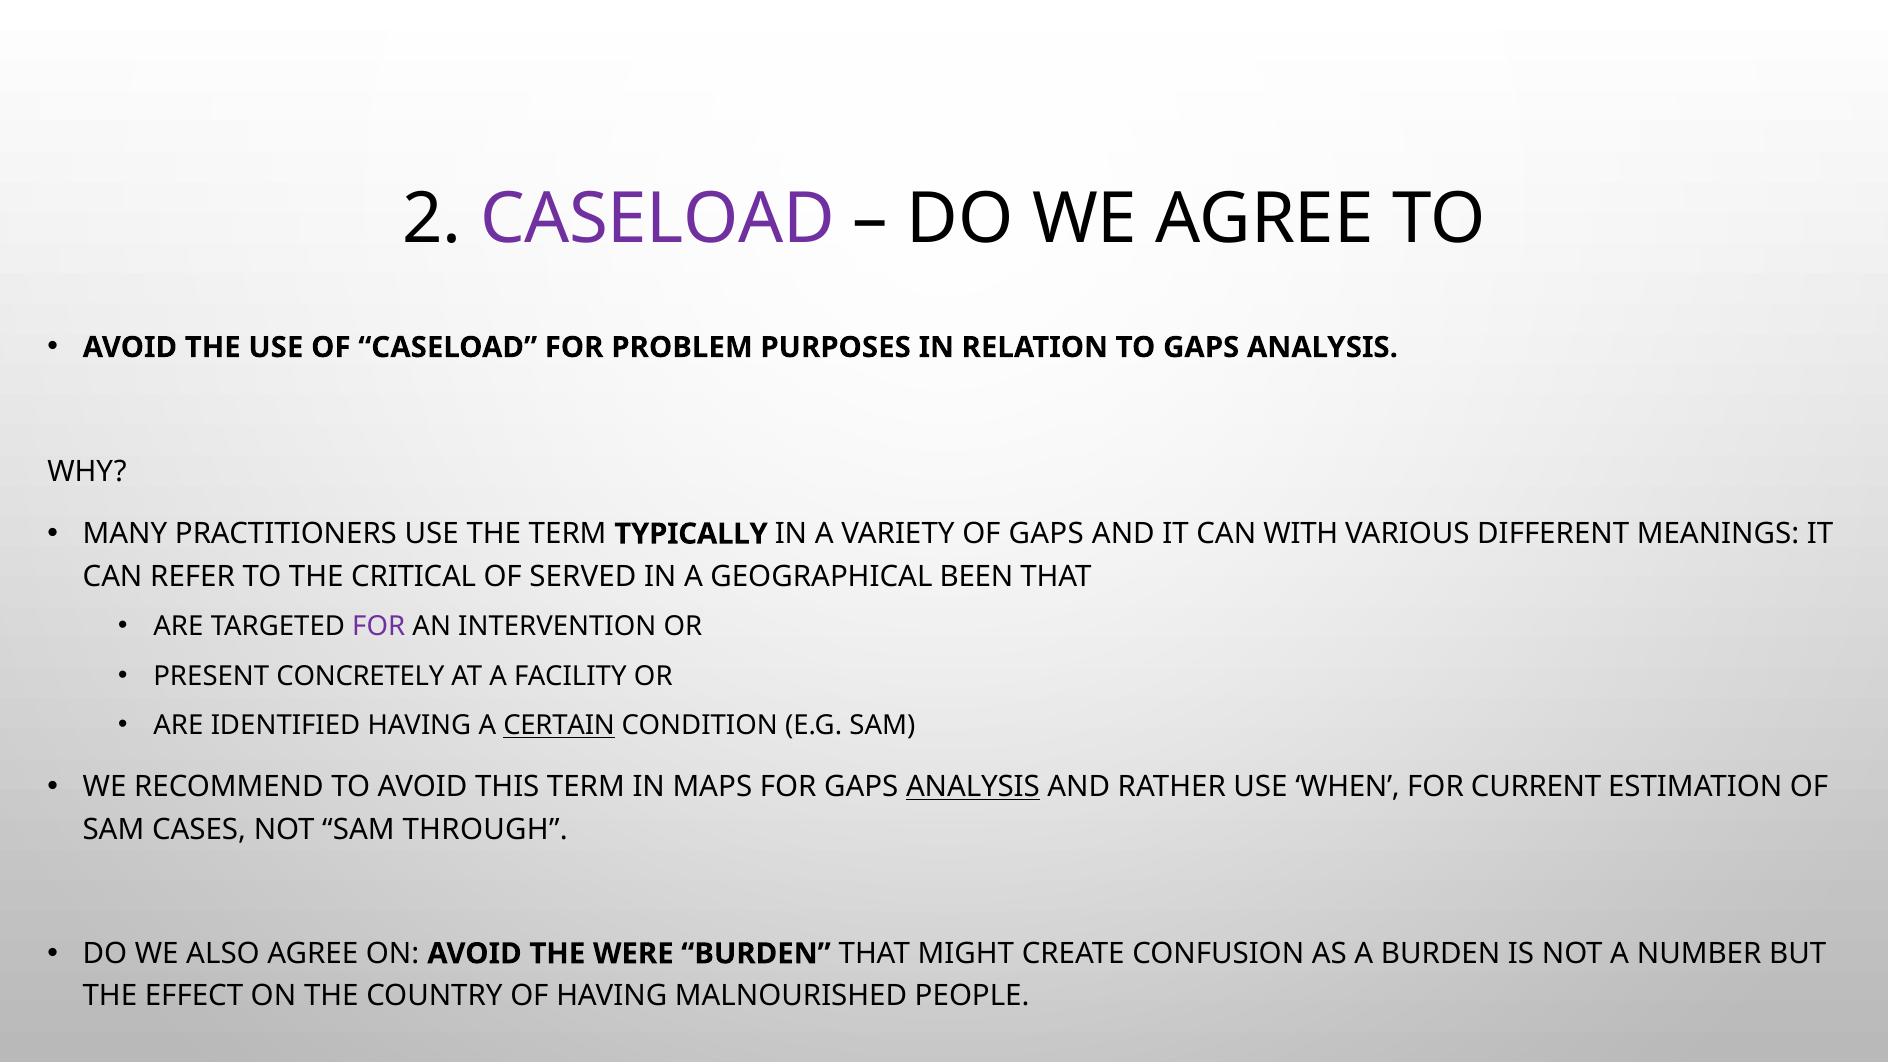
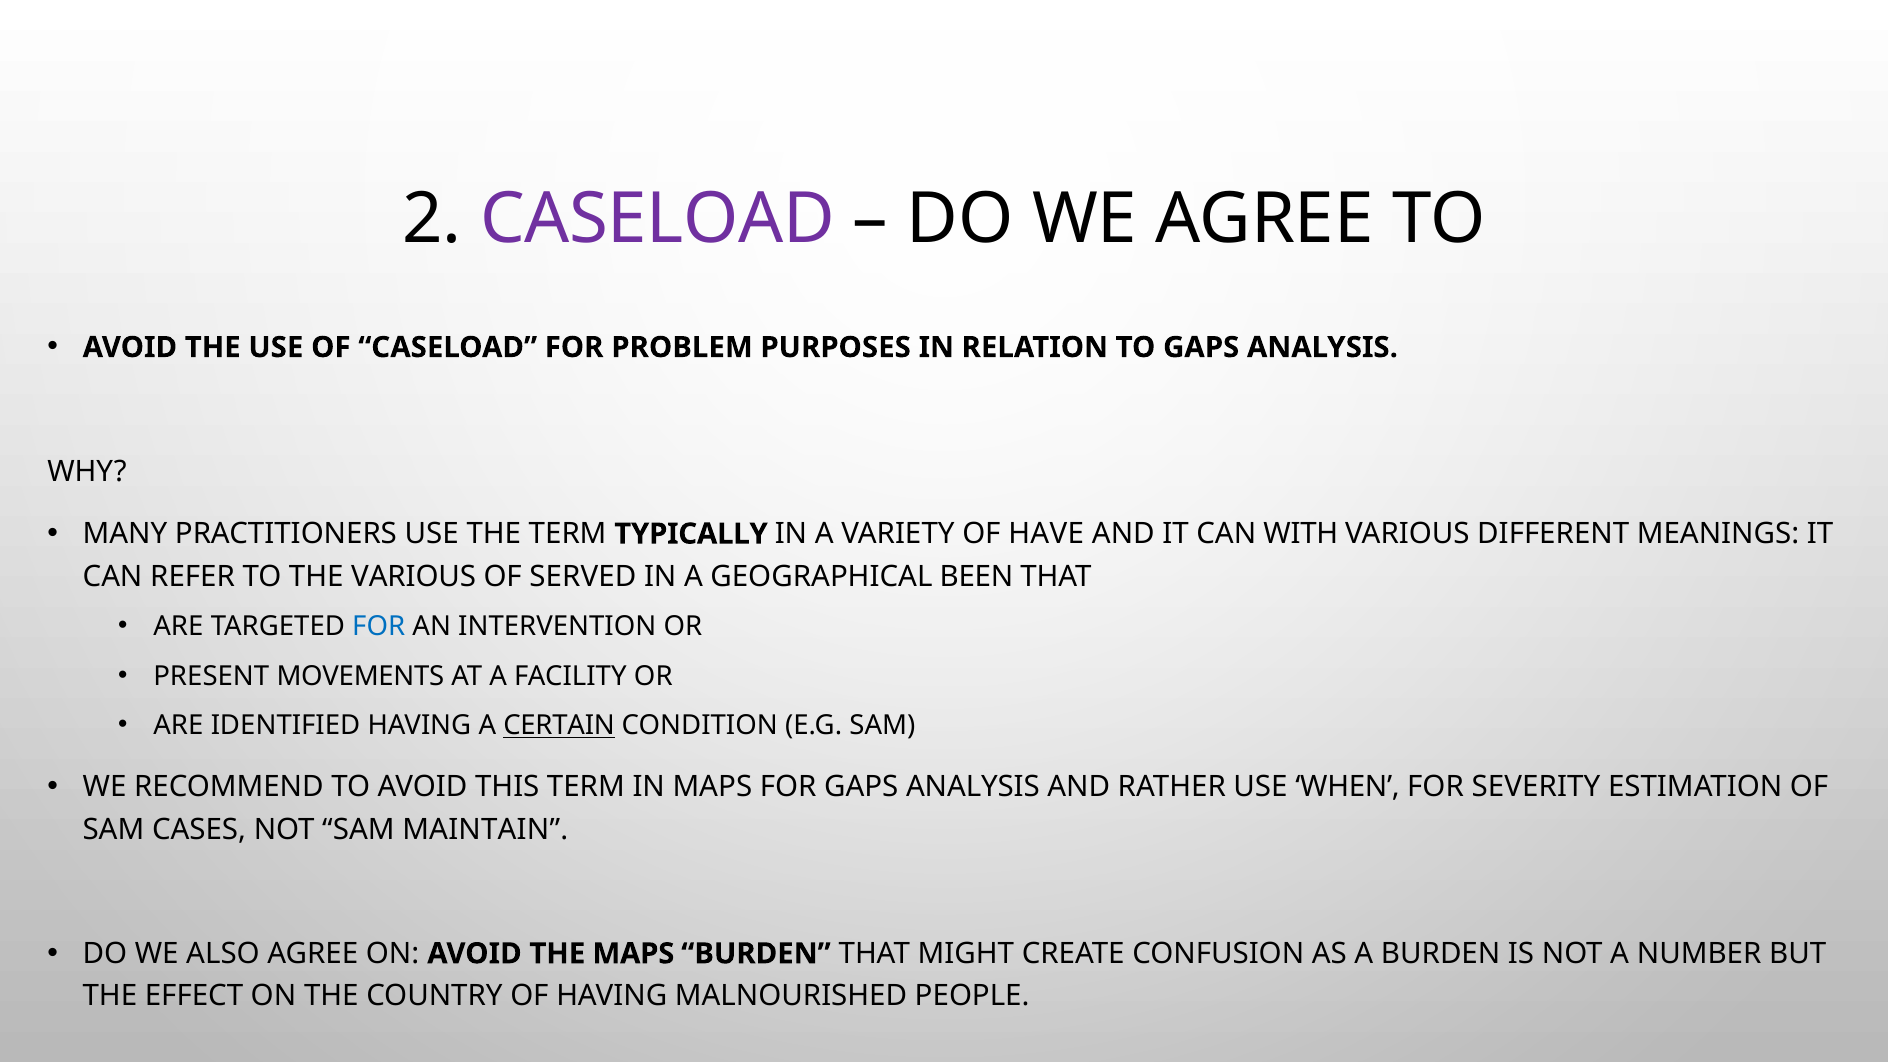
OF GAPS: GAPS -> HAVE
THE CRITICAL: CRITICAL -> VARIOUS
FOR at (379, 627) colour: purple -> blue
CONCRETELY: CONCRETELY -> MOVEMENTS
ANALYSIS at (973, 787) underline: present -> none
CURRENT: CURRENT -> SEVERITY
THROUGH: THROUGH -> MAINTAIN
THE WERE: WERE -> MAPS
